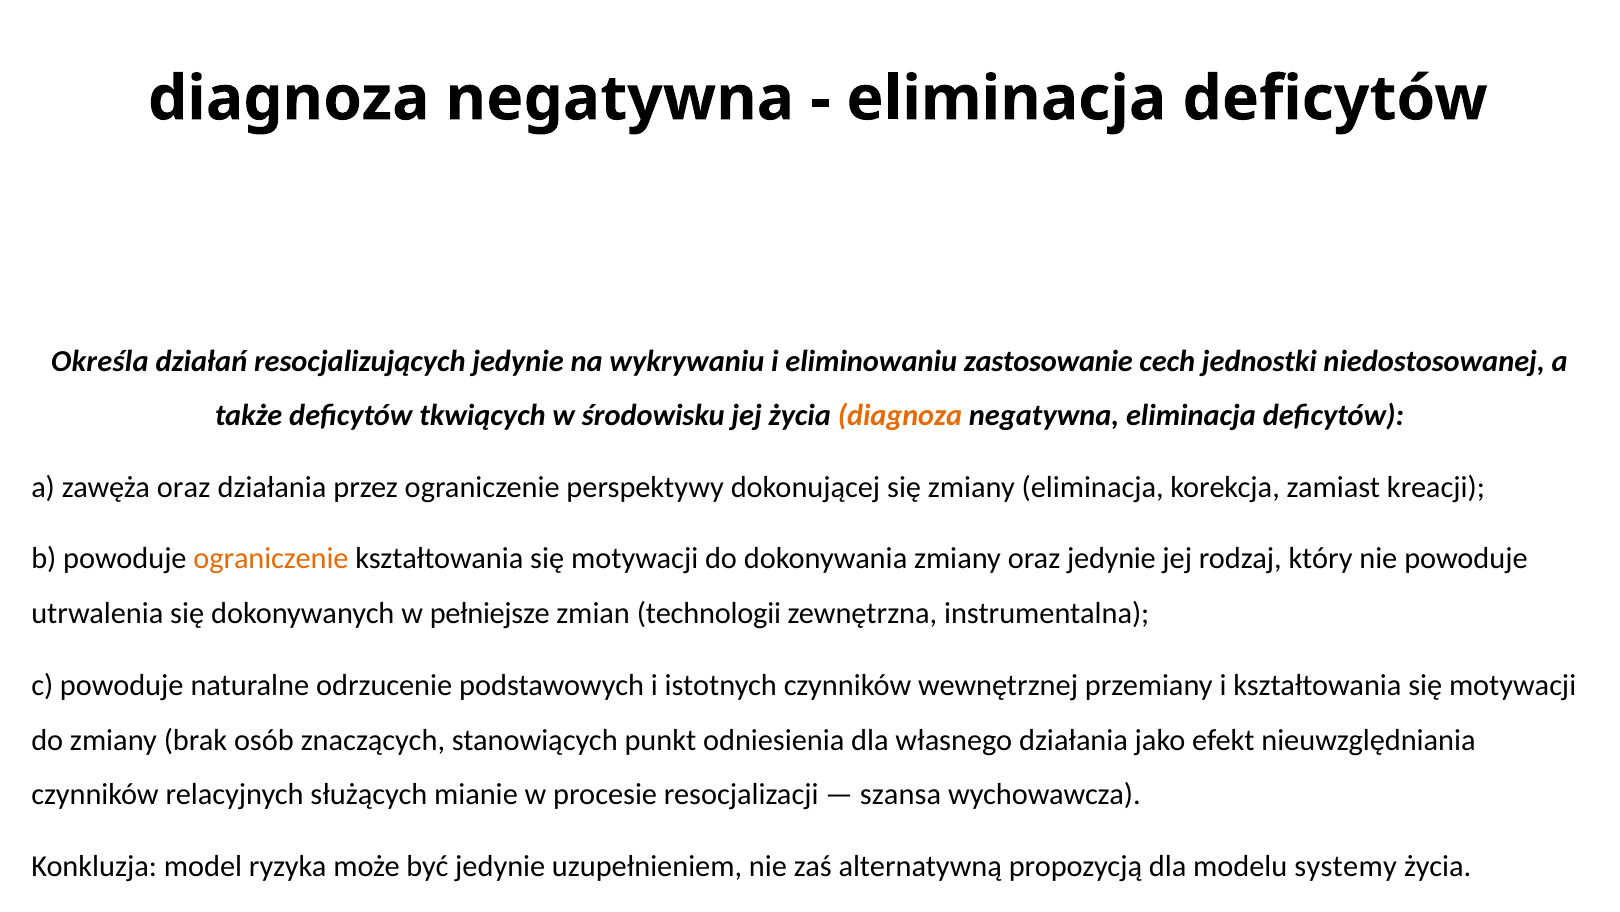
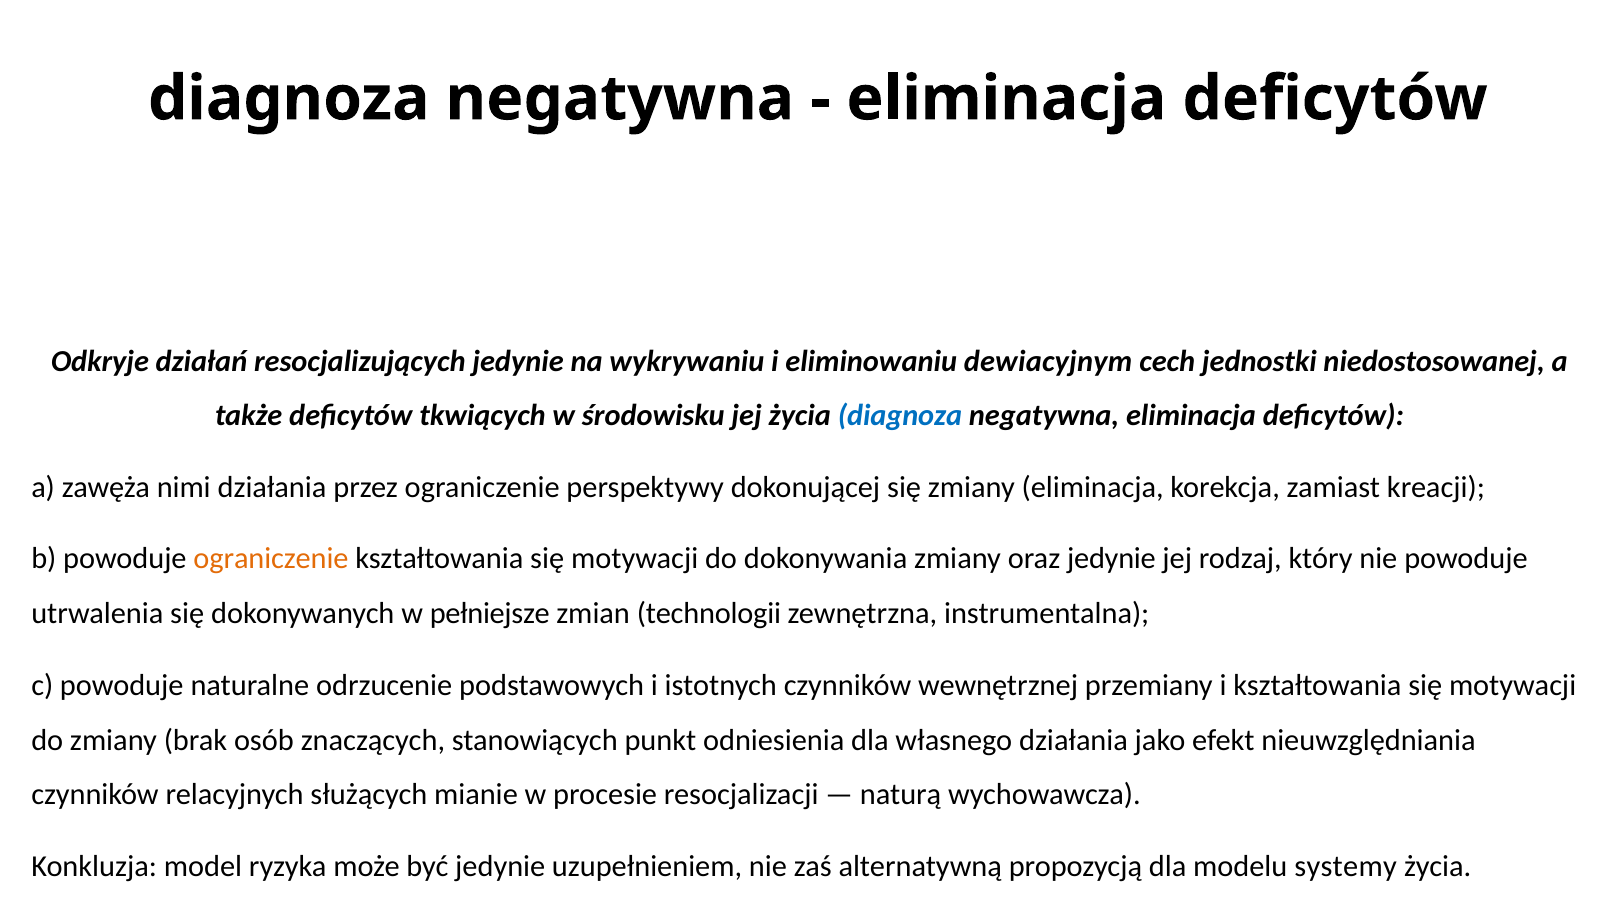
Określa: Określa -> Odkryje
zastosowanie: zastosowanie -> dewiacyjnym
diagnoza at (900, 415) colour: orange -> blue
zawęża oraz: oraz -> nimi
szansa: szansa -> naturą
